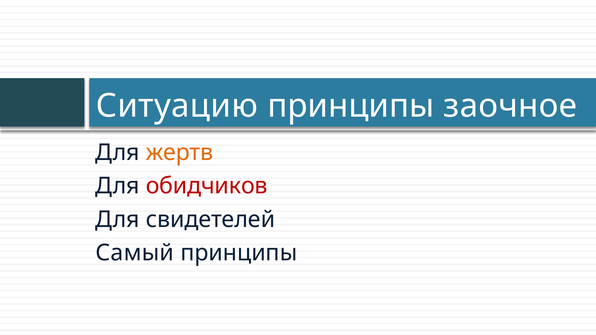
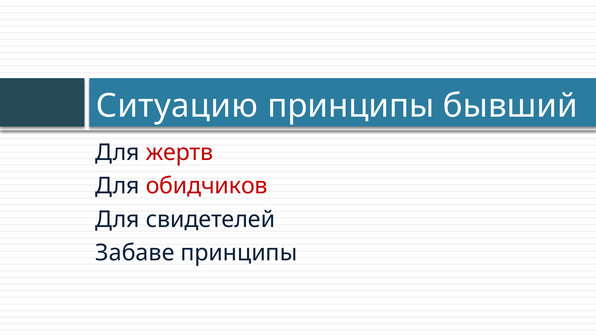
заочное: заочное -> бывший
жертв colour: orange -> red
Самый: Самый -> Забаве
